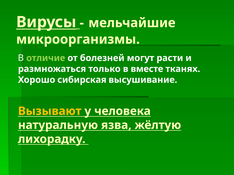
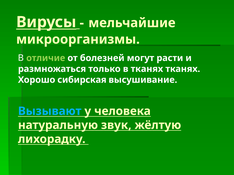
в вместе: вместе -> тканях
Вызывают colour: yellow -> light blue
язва: язва -> звук
